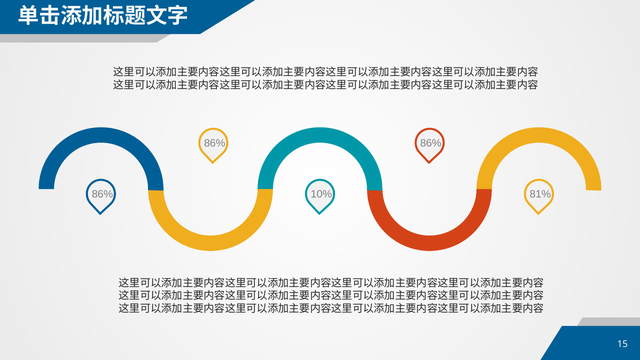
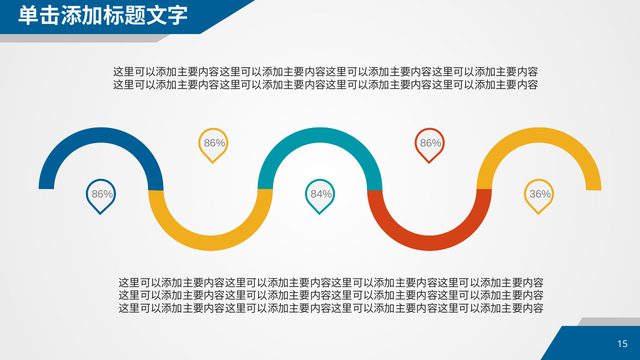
81%: 81% -> 36%
10%: 10% -> 84%
